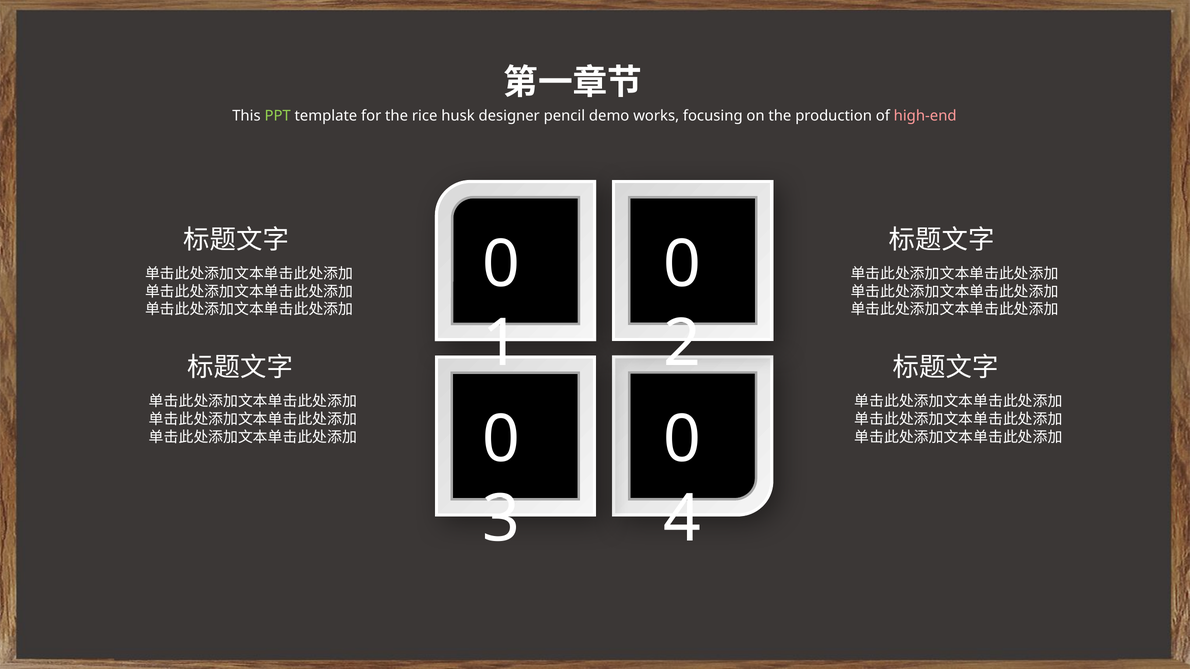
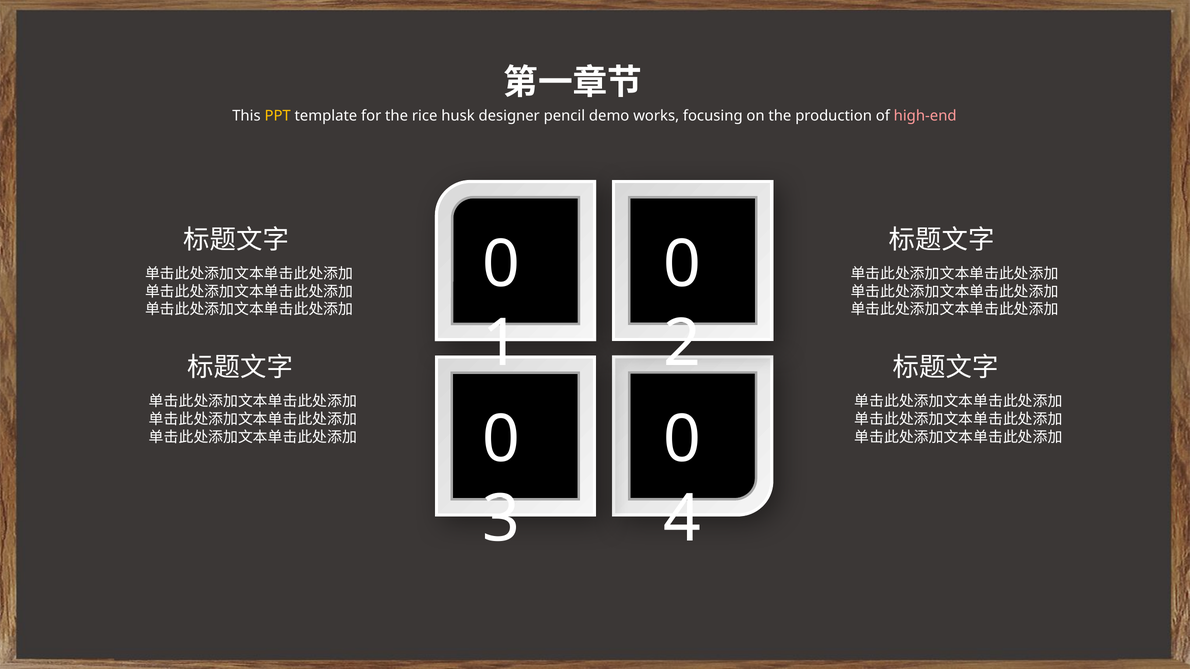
PPT colour: light green -> yellow
